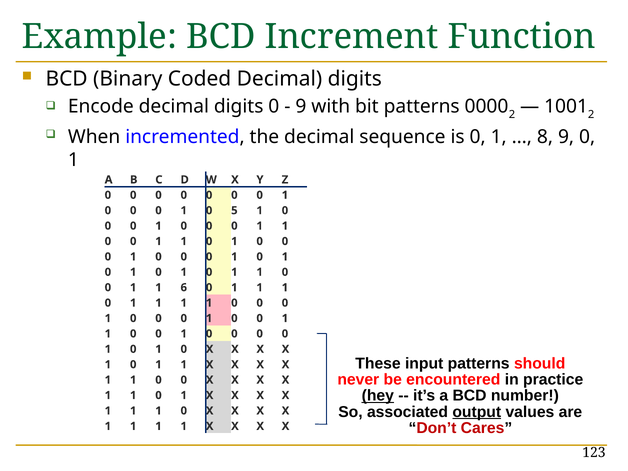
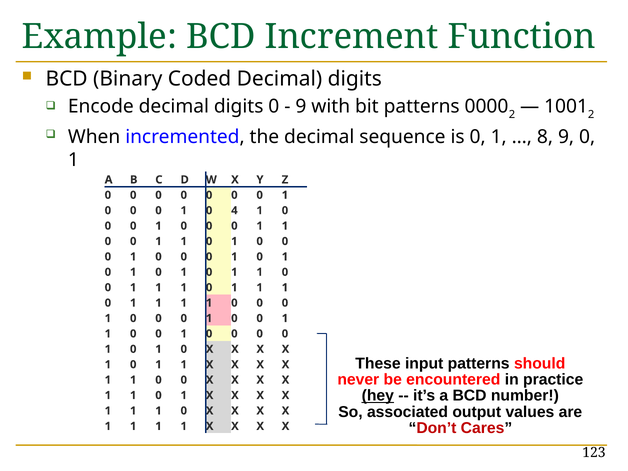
5: 5 -> 4
6 at (184, 288): 6 -> 1
output underline: present -> none
